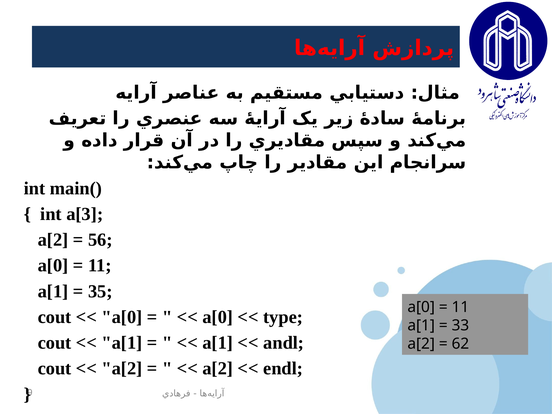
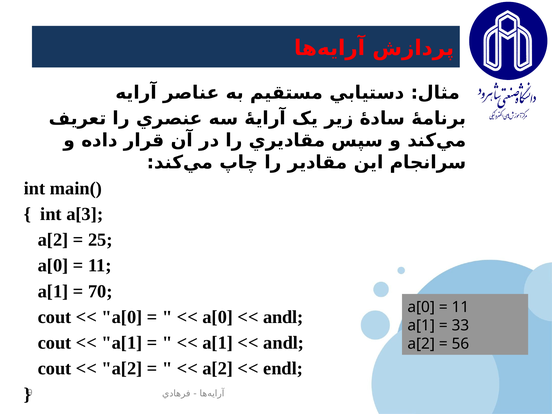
56: 56 -> 25
35: 35 -> 70
type at (283, 317): type -> andl
62: 62 -> 56
